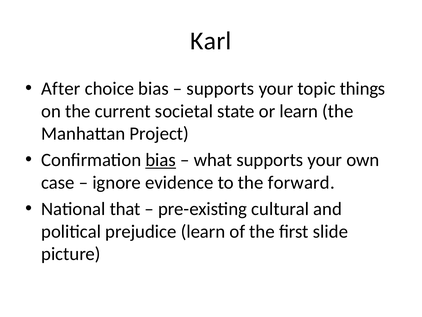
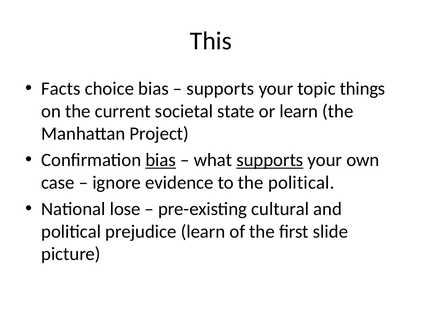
Karl: Karl -> This
After: After -> Facts
supports at (270, 160) underline: none -> present
the forward: forward -> political
that: that -> lose
